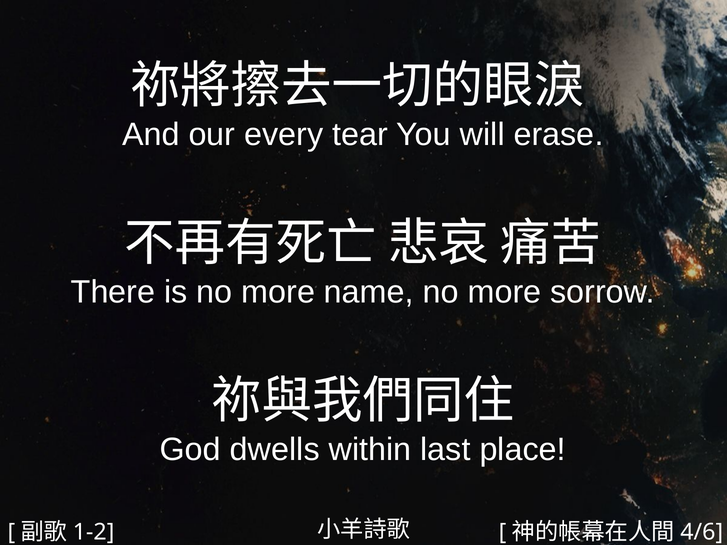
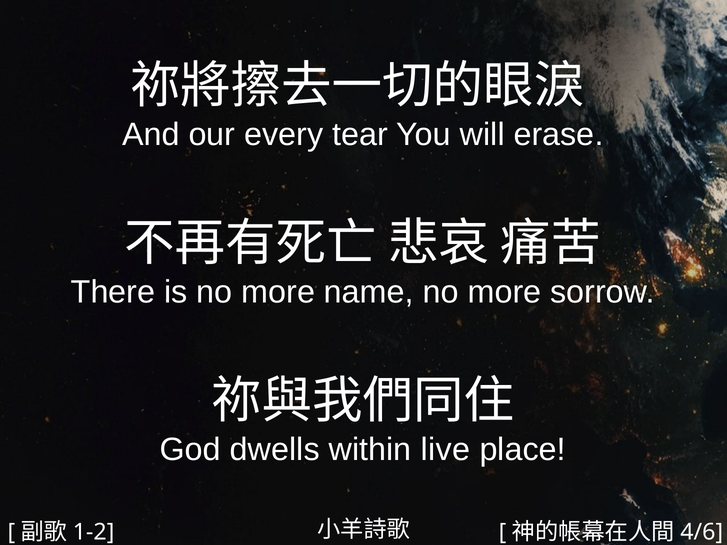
last: last -> live
